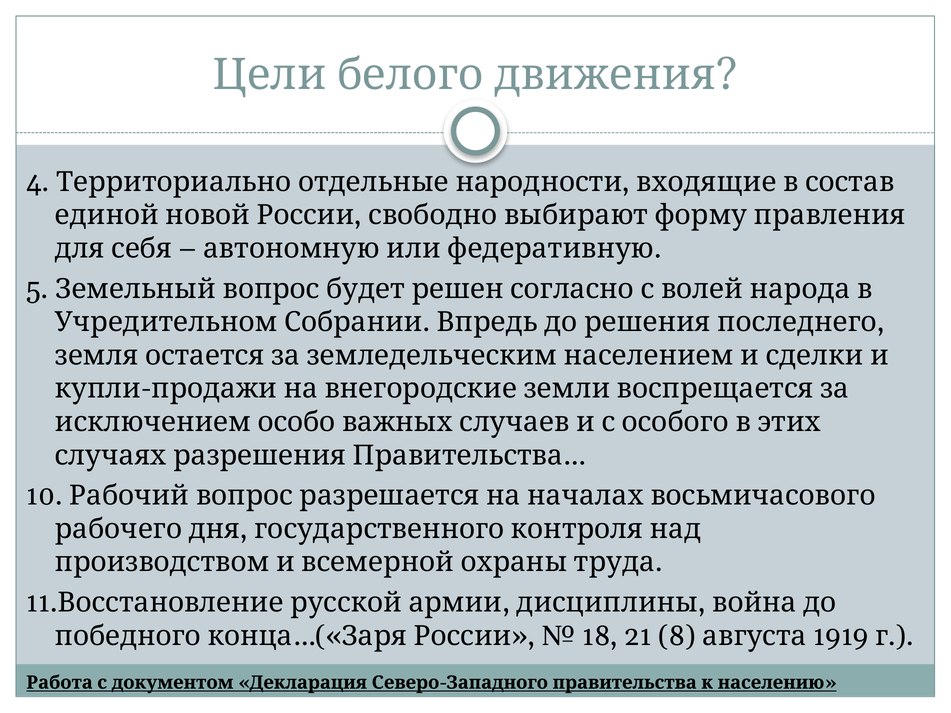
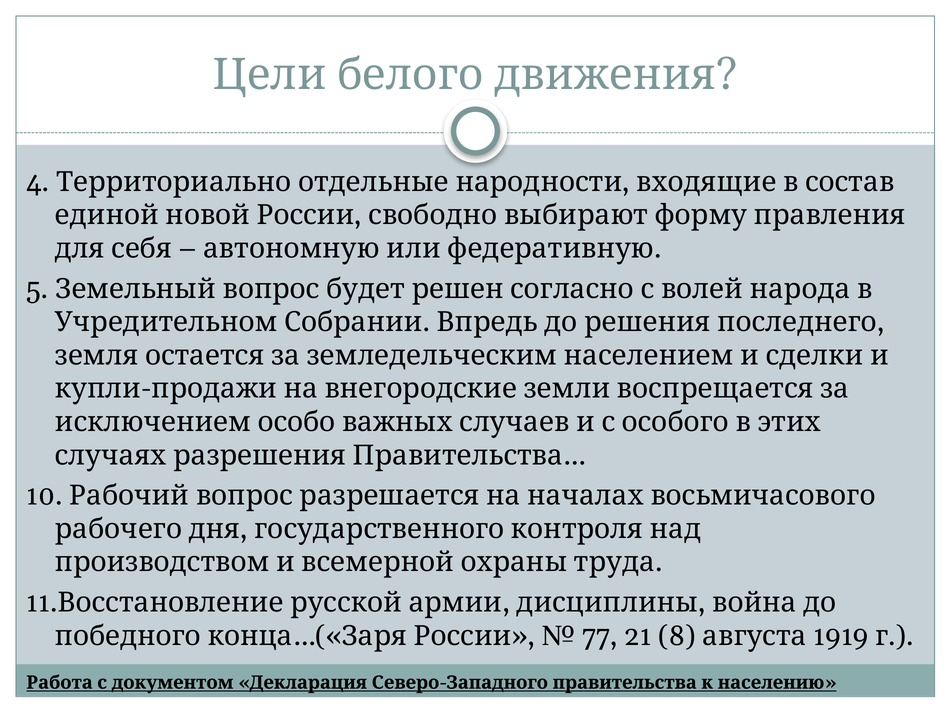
18: 18 -> 77
